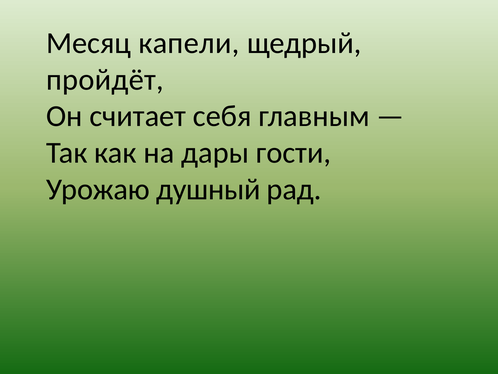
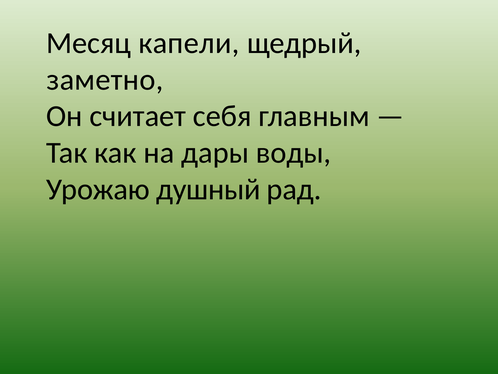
пройдёт: пройдёт -> заметно
гости: гости -> воды
